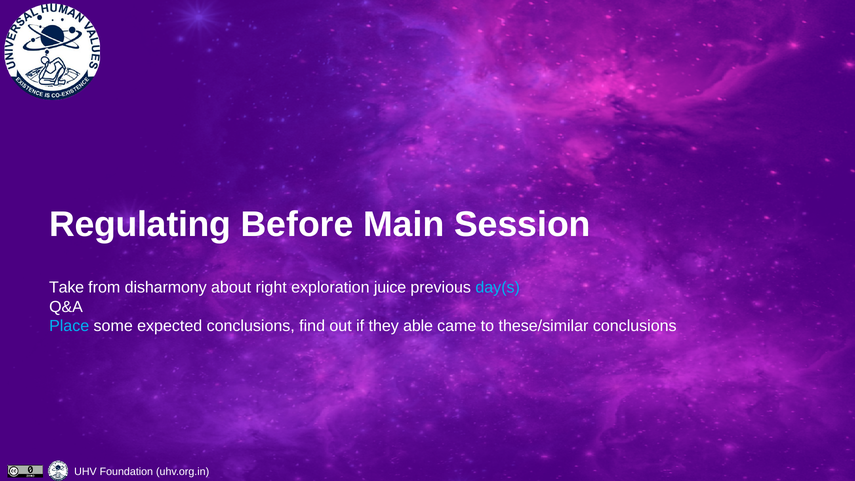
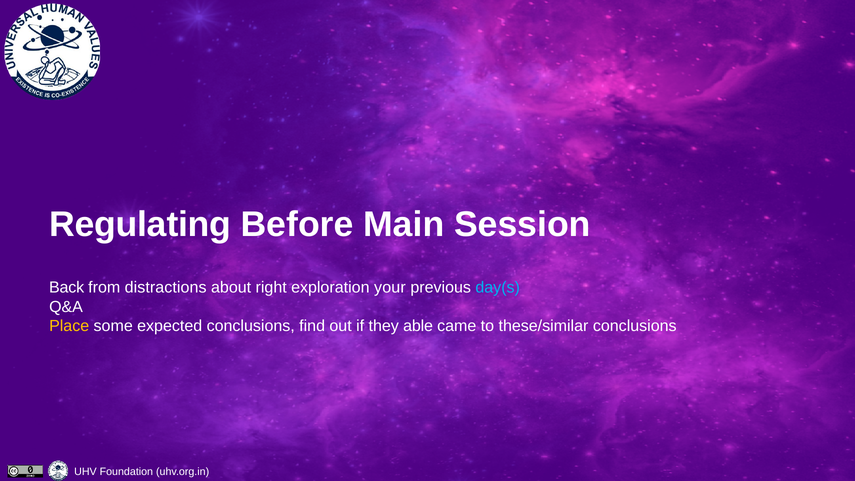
Take: Take -> Back
disharmony: disharmony -> distractions
juice: juice -> your
Place colour: light blue -> yellow
